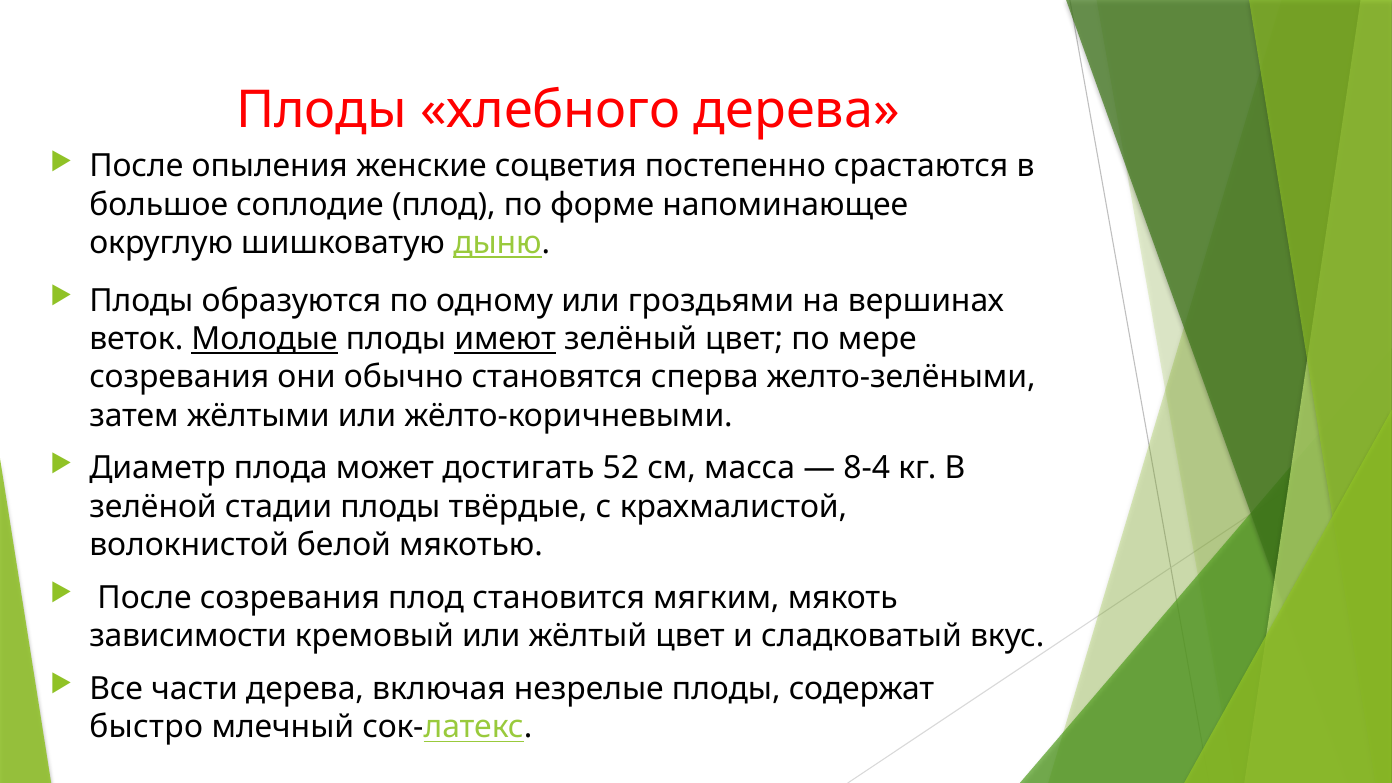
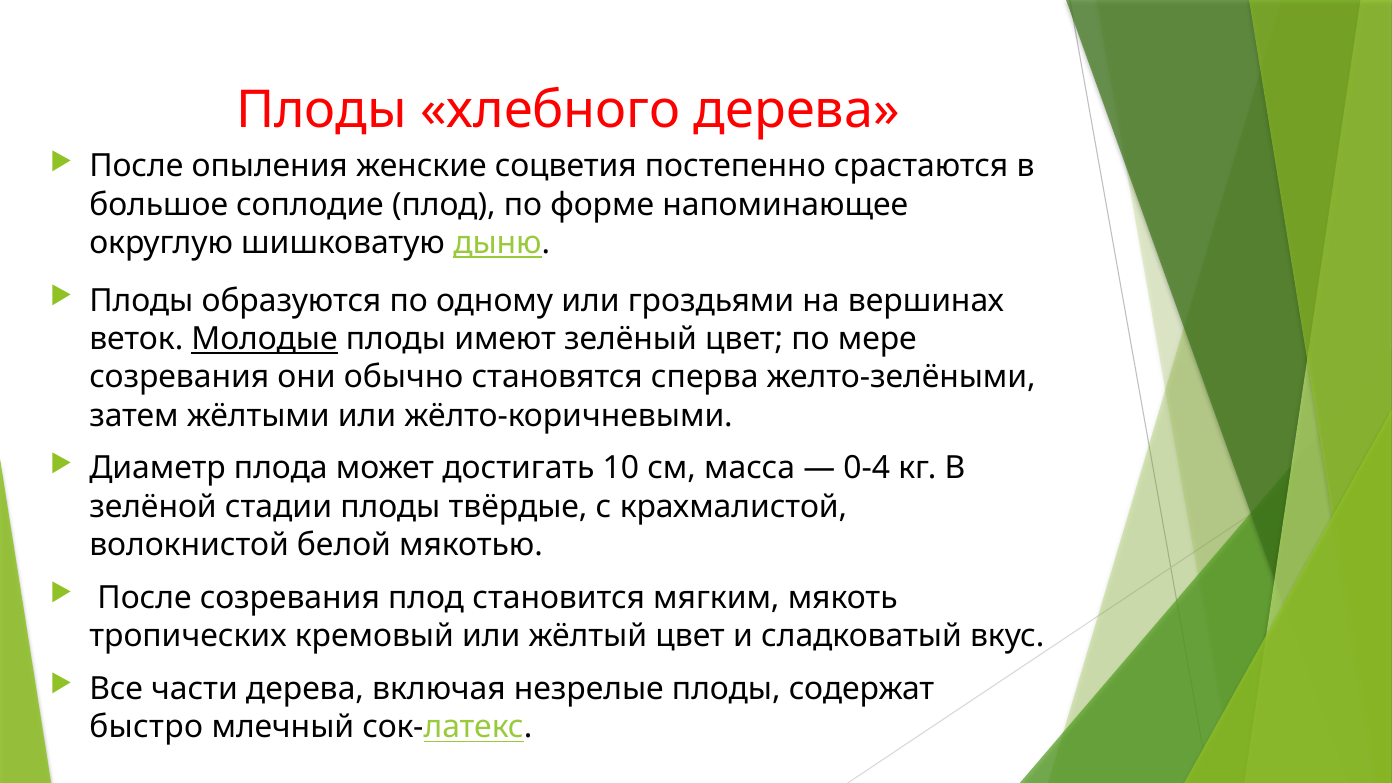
имеют underline: present -> none
52: 52 -> 10
8-4: 8-4 -> 0-4
зависимости: зависимости -> тропических
